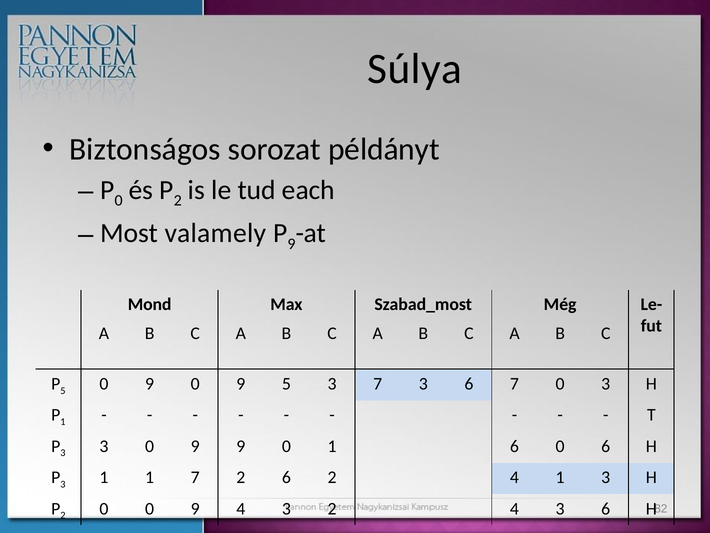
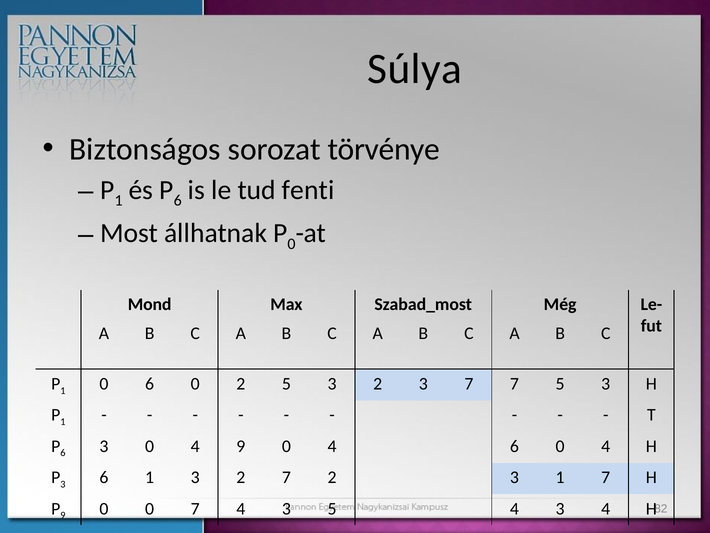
példányt: példányt -> törvénye
0 at (119, 200): 0 -> 1
2 at (178, 200): 2 -> 6
each: each -> fenti
valamely: valamely -> állhatnak
9 at (292, 244): 9 -> 0
5 at (63, 390): 5 -> 1
9 at (150, 383): 9 -> 6
9 at (241, 383): 9 -> 2
5 3 7: 7 -> 2
6 at (469, 383): 6 -> 7
7 0: 0 -> 5
3 at (63, 453): 3 -> 6
3 0 9: 9 -> 4
9 0 1: 1 -> 4
6 0 6: 6 -> 4
3 1: 1 -> 6
1 7: 7 -> 3
2 6: 6 -> 7
4 at (514, 477): 4 -> 3
1 3: 3 -> 7
2 at (63, 515): 2 -> 9
0 0 9: 9 -> 7
3 2: 2 -> 5
4 3 6: 6 -> 4
